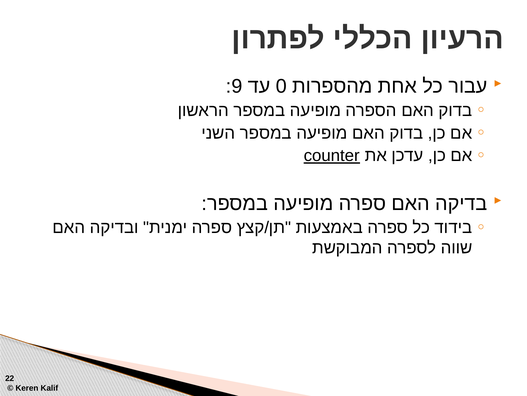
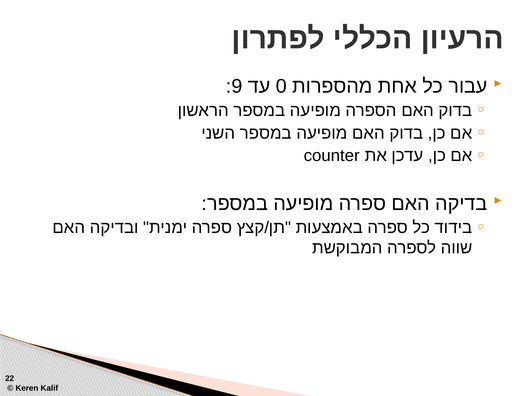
counter underline: present -> none
